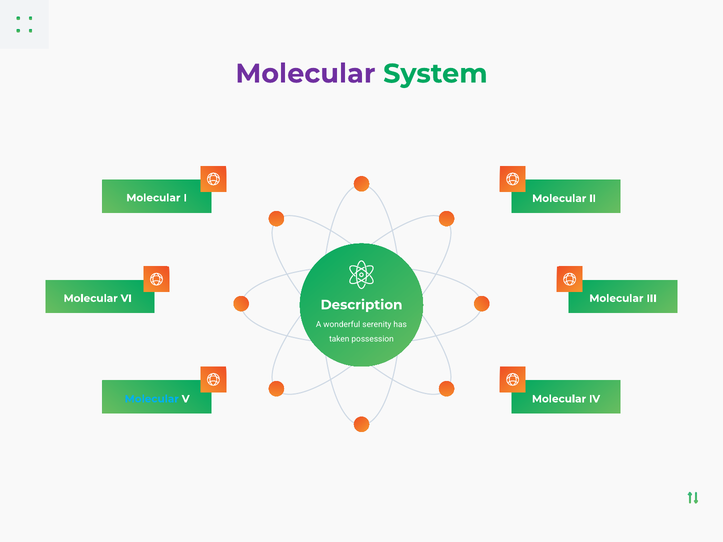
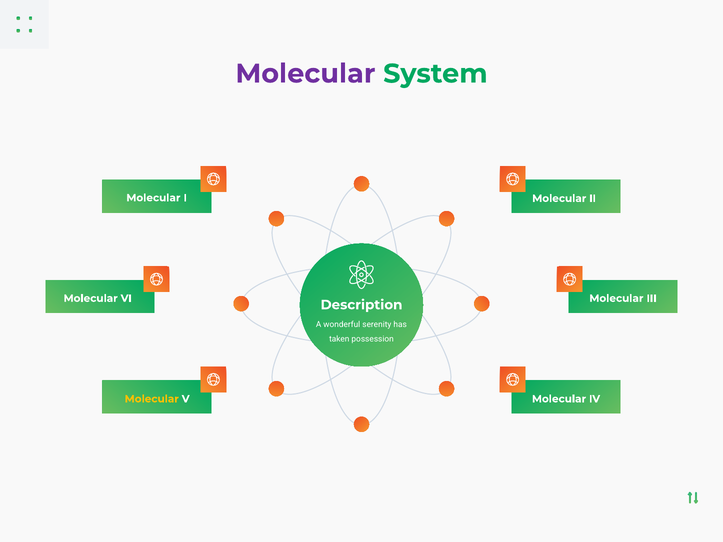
Molecular at (152, 399) colour: light blue -> yellow
